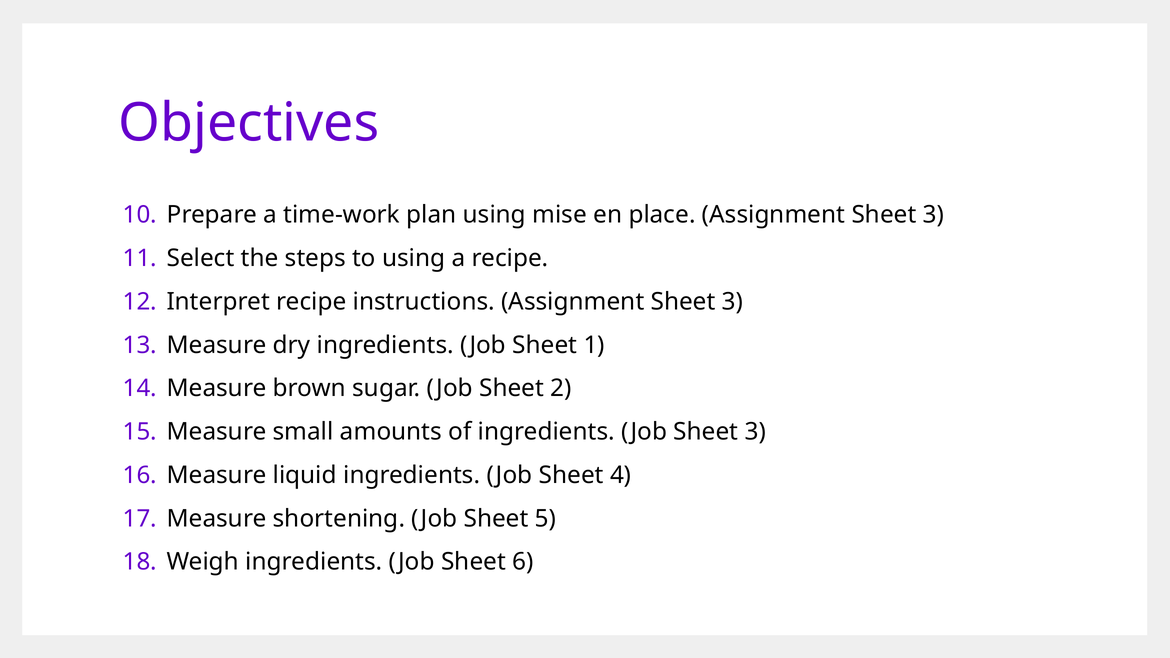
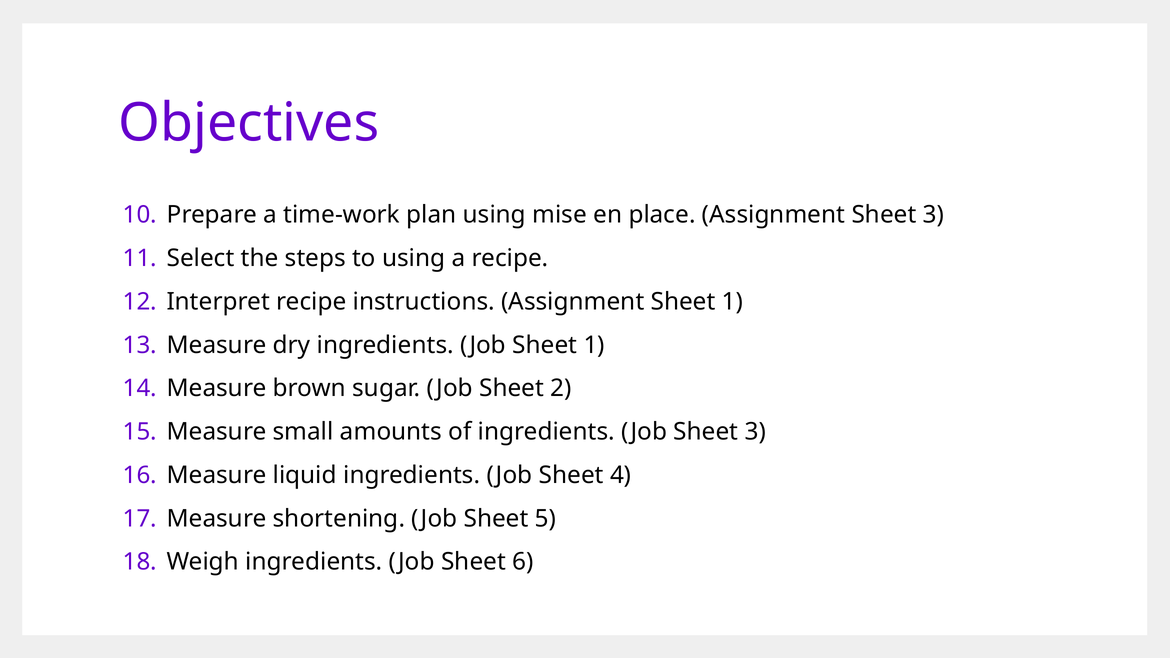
instructions Assignment Sheet 3: 3 -> 1
